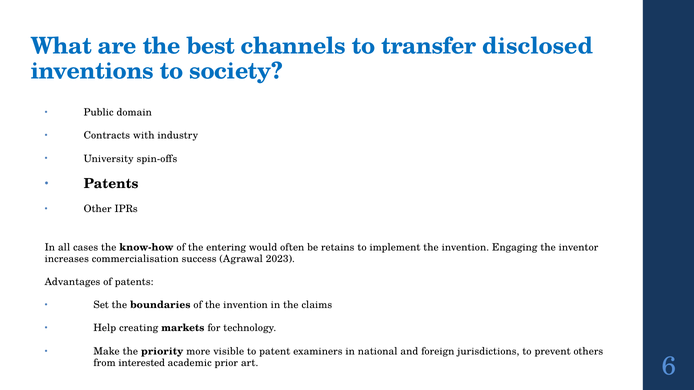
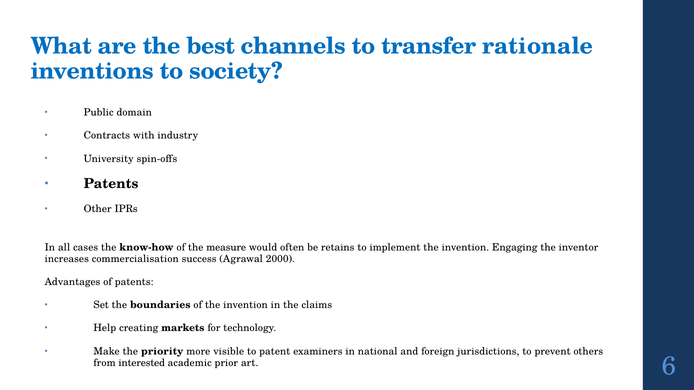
disclosed: disclosed -> rationale
entering: entering -> measure
2023: 2023 -> 2000
